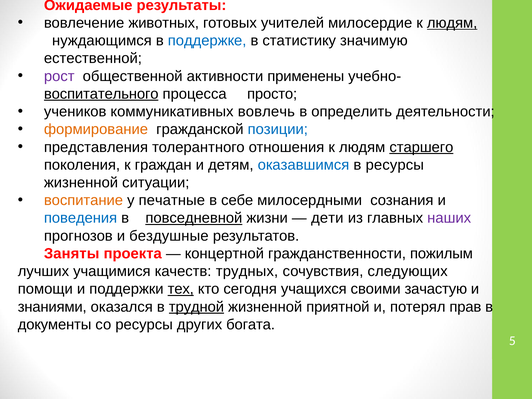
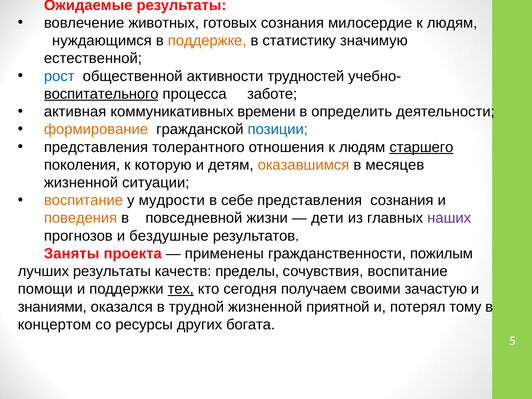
готовых учителей: учителей -> сознания
людям at (452, 23) underline: present -> none
поддержке colour: blue -> orange
рост colour: purple -> blue
применены: применены -> трудностей
просто: просто -> заботе
учеников: учеников -> активная
вовлечь: вовлечь -> времени
граждан: граждан -> которую
оказавшимся colour: blue -> orange
в ресурсы: ресурсы -> месяцев
печатные: печатные -> мудрости
себе милосердными: милосердными -> представления
поведения colour: blue -> orange
повседневной underline: present -> none
концертной: концертной -> применены
лучших учащимися: учащимися -> результаты
трудных: трудных -> пределы
сочувствия следующих: следующих -> воспитание
учащихся: учащихся -> получаем
трудной underline: present -> none
прав: прав -> тому
документы: документы -> концертом
